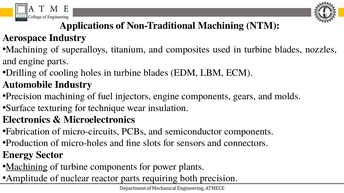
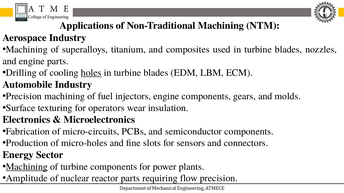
holes underline: none -> present
technique: technique -> operators
both: both -> flow
